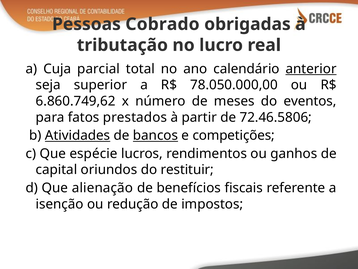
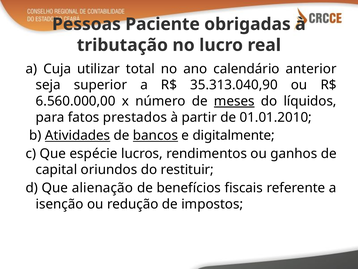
Cobrado: Cobrado -> Paciente
parcial: parcial -> utilizar
anterior underline: present -> none
78.050.000,00: 78.050.000,00 -> 35.313.040,90
6.860.749,62: 6.860.749,62 -> 6.560.000,00
meses underline: none -> present
eventos: eventos -> líquidos
72.46.5806: 72.46.5806 -> 01.01.2010
competições: competições -> digitalmente
